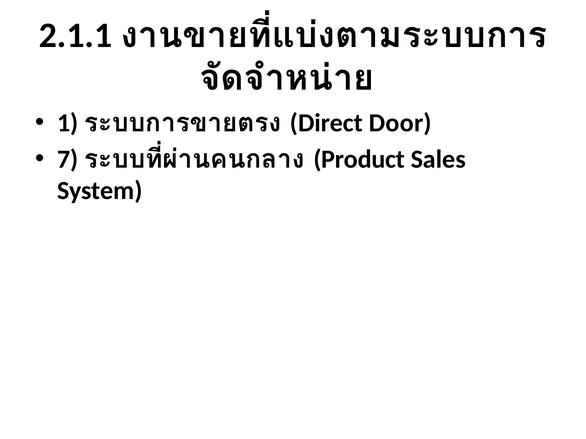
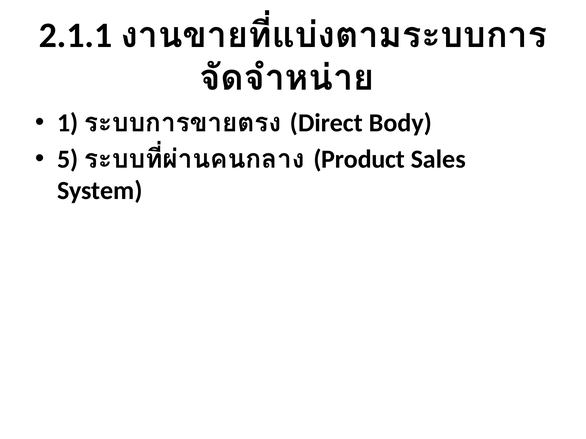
Door: Door -> Body
7: 7 -> 5
